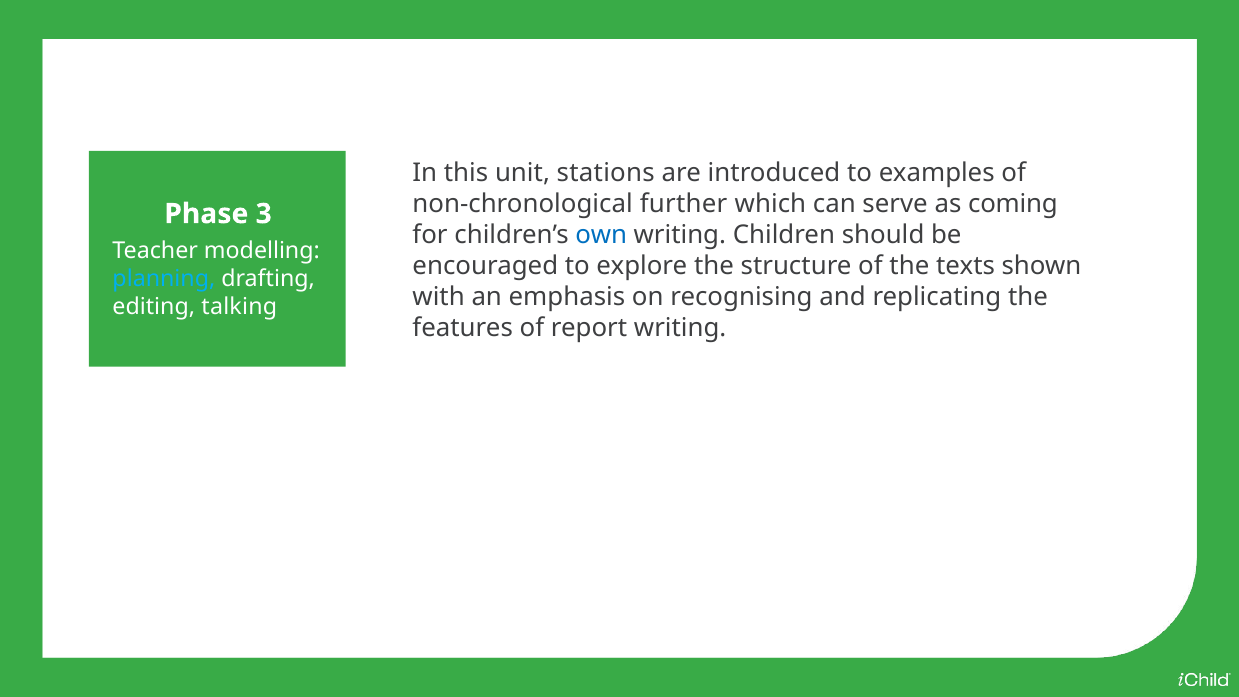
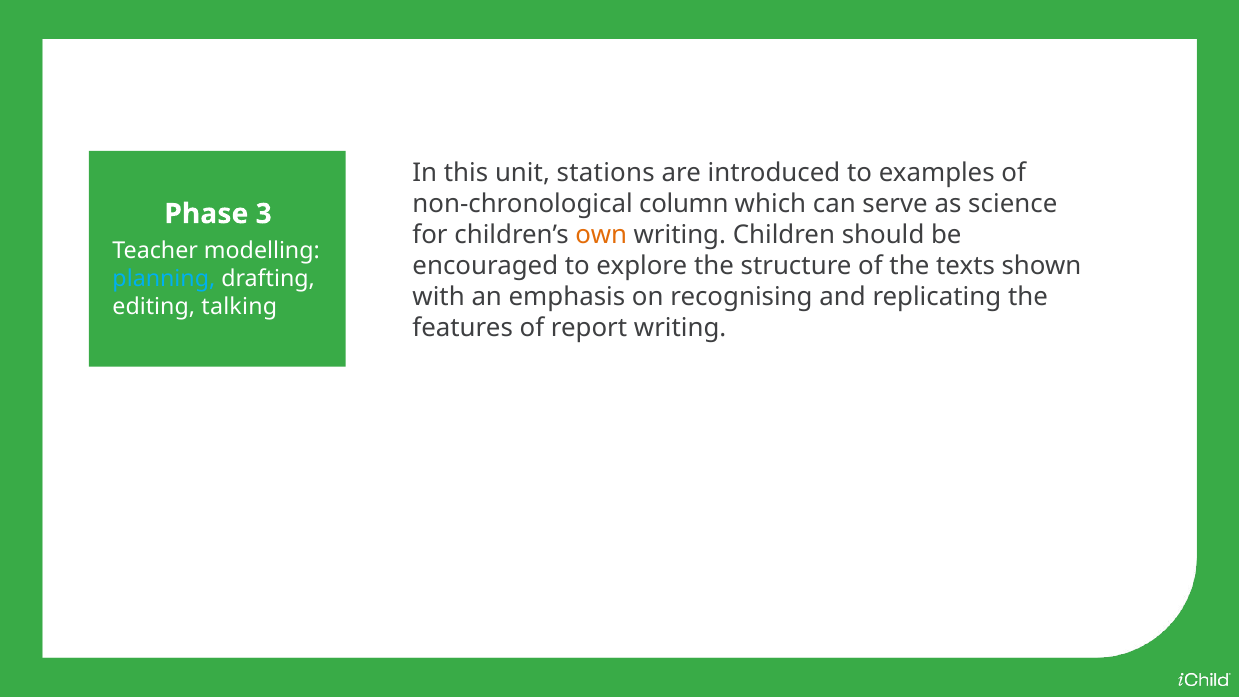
further: further -> column
coming: coming -> science
own colour: blue -> orange
